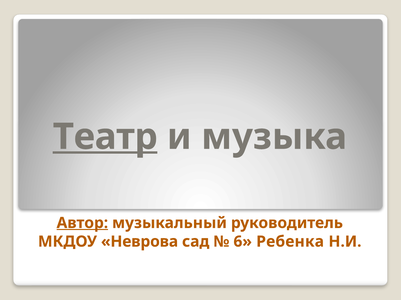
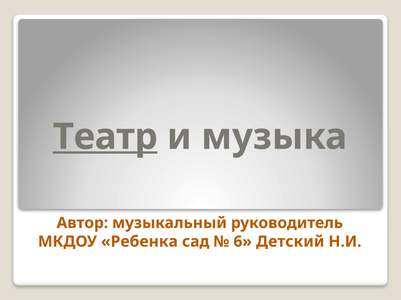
Автор underline: present -> none
Неврова: Неврова -> Ребенка
Ребенка: Ребенка -> Детский
